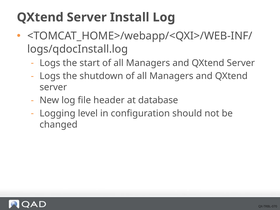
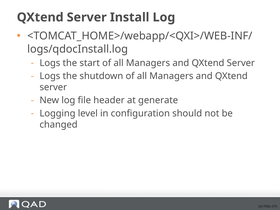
database: database -> generate
